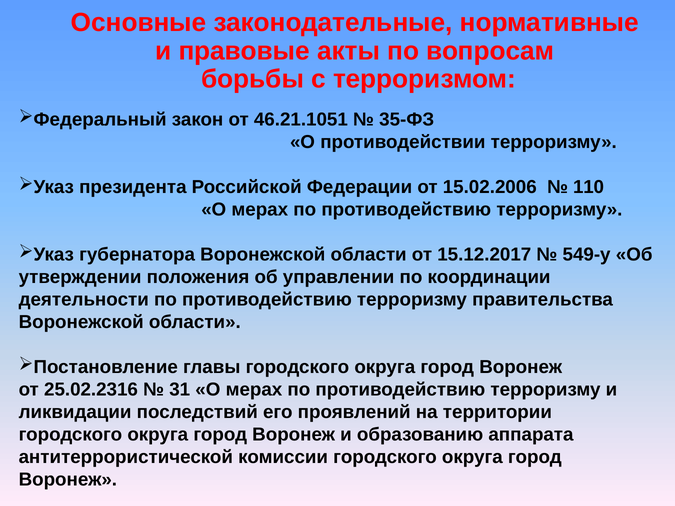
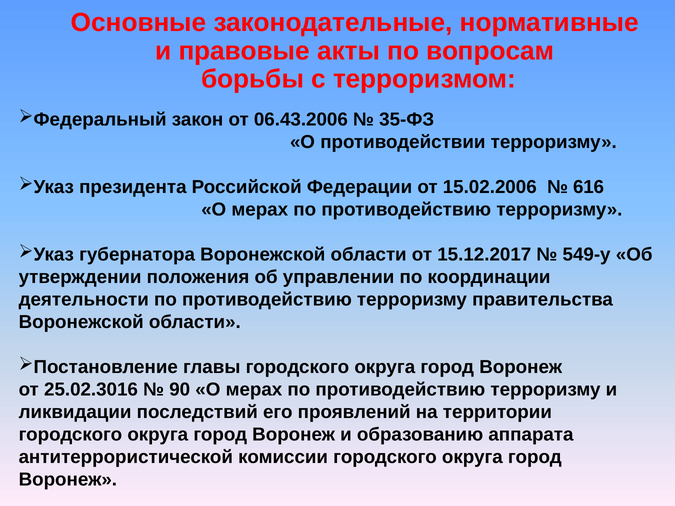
46.21.1051: 46.21.1051 -> 06.43.2006
110: 110 -> 616
25.02.2316: 25.02.2316 -> 25.02.3016
31: 31 -> 90
